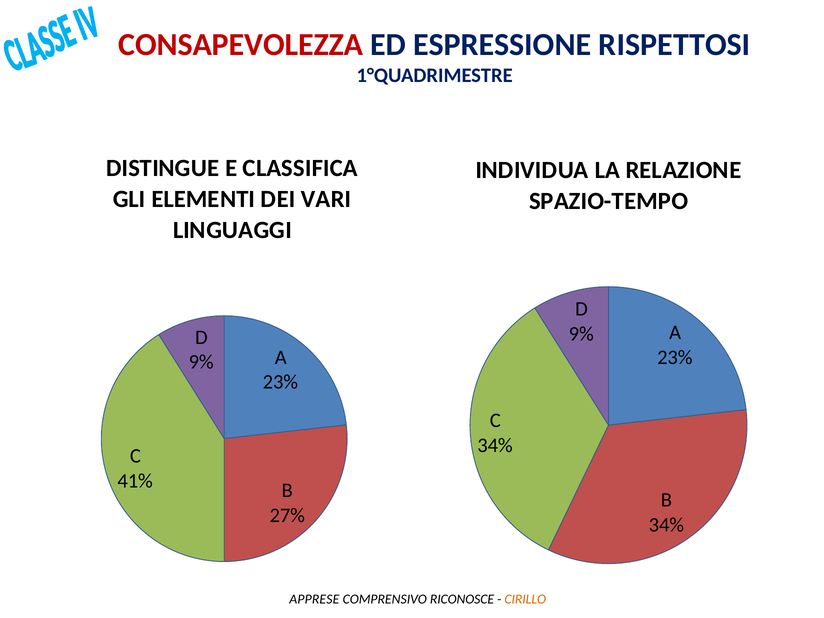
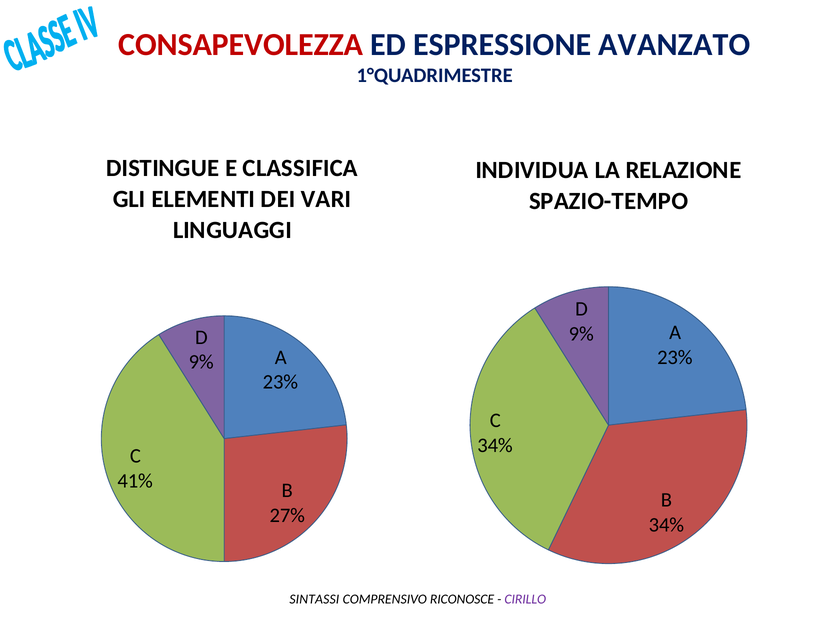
RISPETTOSI: RISPETTOSI -> AVANZATO
APPRESE: APPRESE -> SINTASSI
CIRILLO colour: orange -> purple
